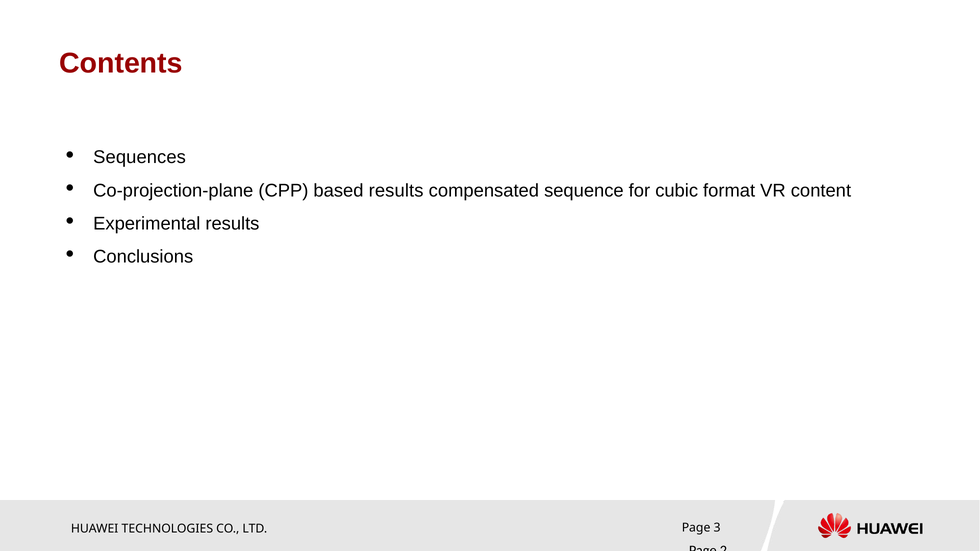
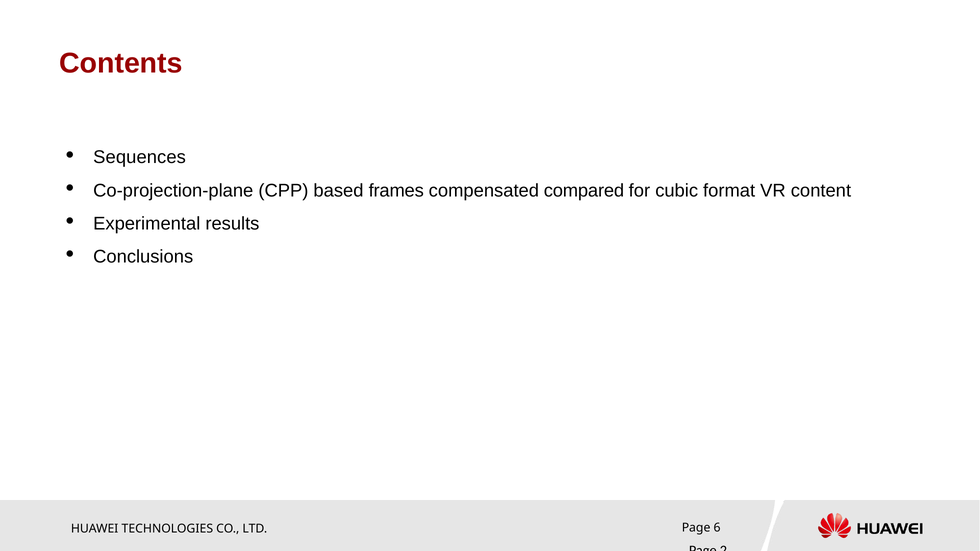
based results: results -> frames
sequence: sequence -> compared
3: 3 -> 6
